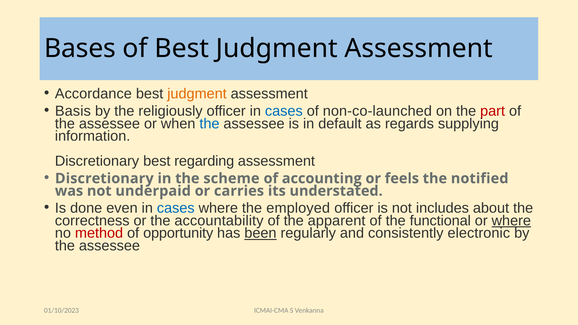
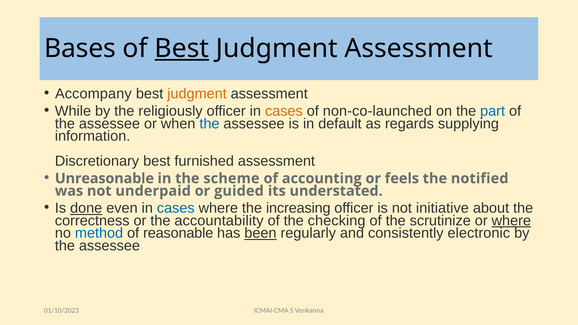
Best at (182, 49) underline: none -> present
Accordance: Accordance -> Accompany
Basis: Basis -> While
cases at (284, 111) colour: blue -> orange
part colour: red -> blue
regarding: regarding -> furnished
Discretionary at (104, 179): Discretionary -> Unreasonable
carries: carries -> guided
done underline: none -> present
employed: employed -> increasing
includes: includes -> initiative
apparent: apparent -> checking
functional: functional -> scrutinize
method colour: red -> blue
opportunity: opportunity -> reasonable
